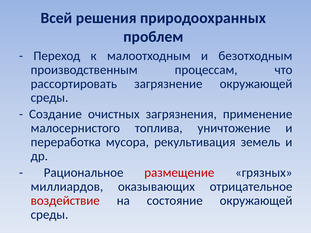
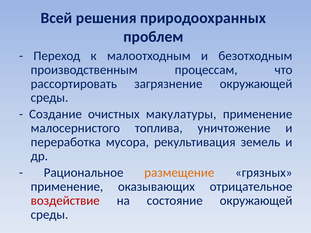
загрязнения: загрязнения -> макулатуры
размещение colour: red -> orange
миллиардов at (67, 187): миллиардов -> применение
